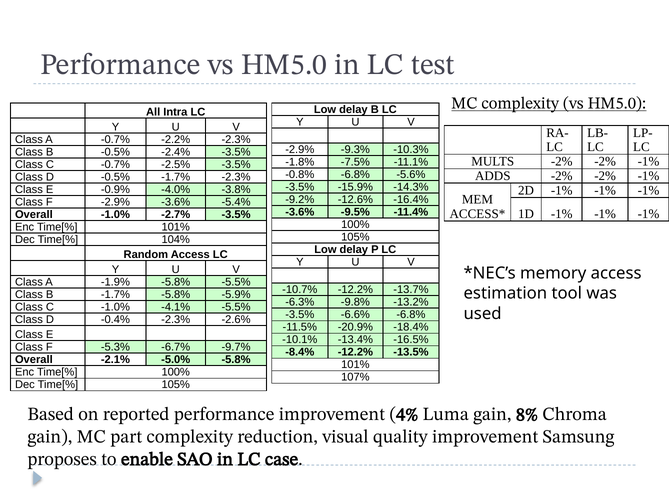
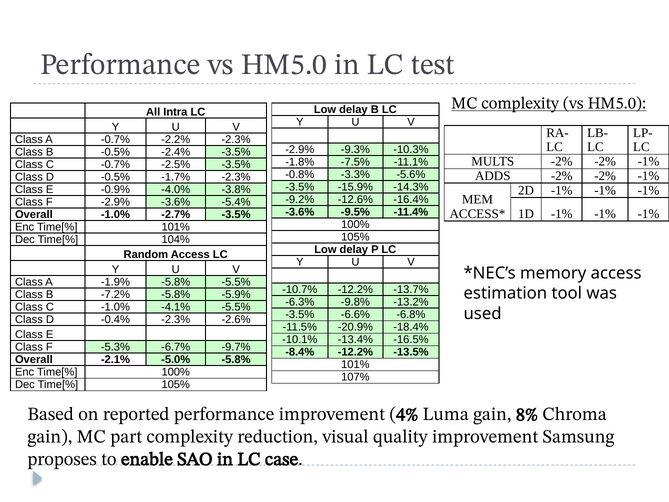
-0.8% -6.8%: -6.8% -> -3.3%
B -1.7%: -1.7% -> -7.2%
